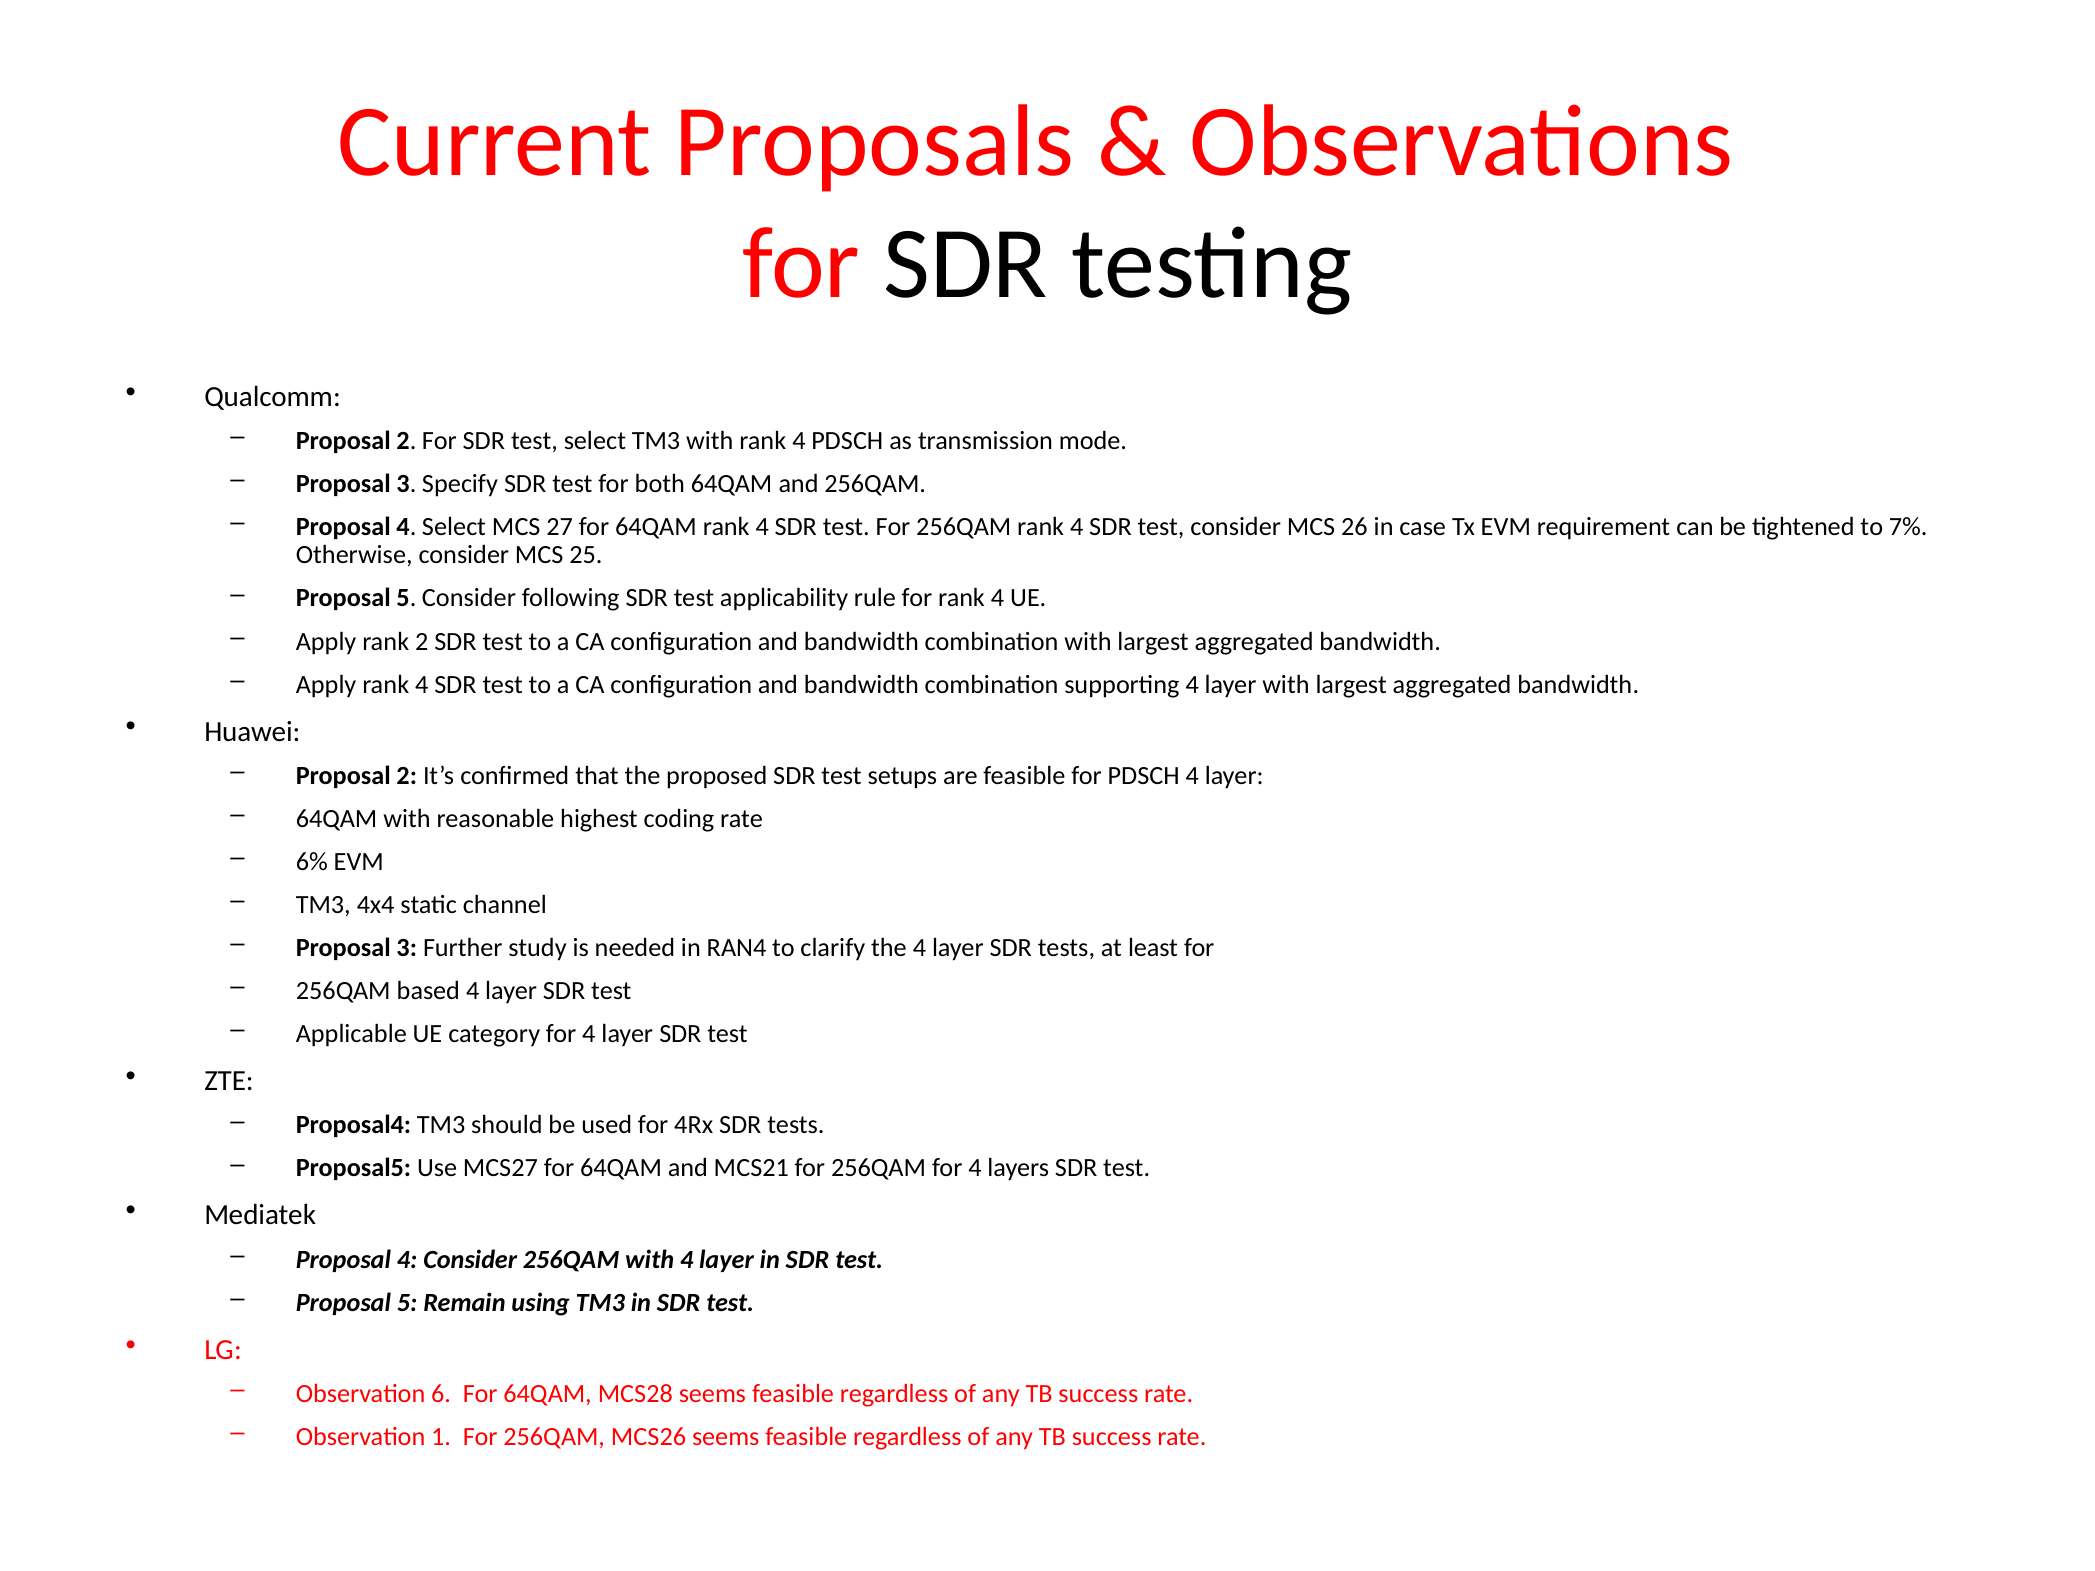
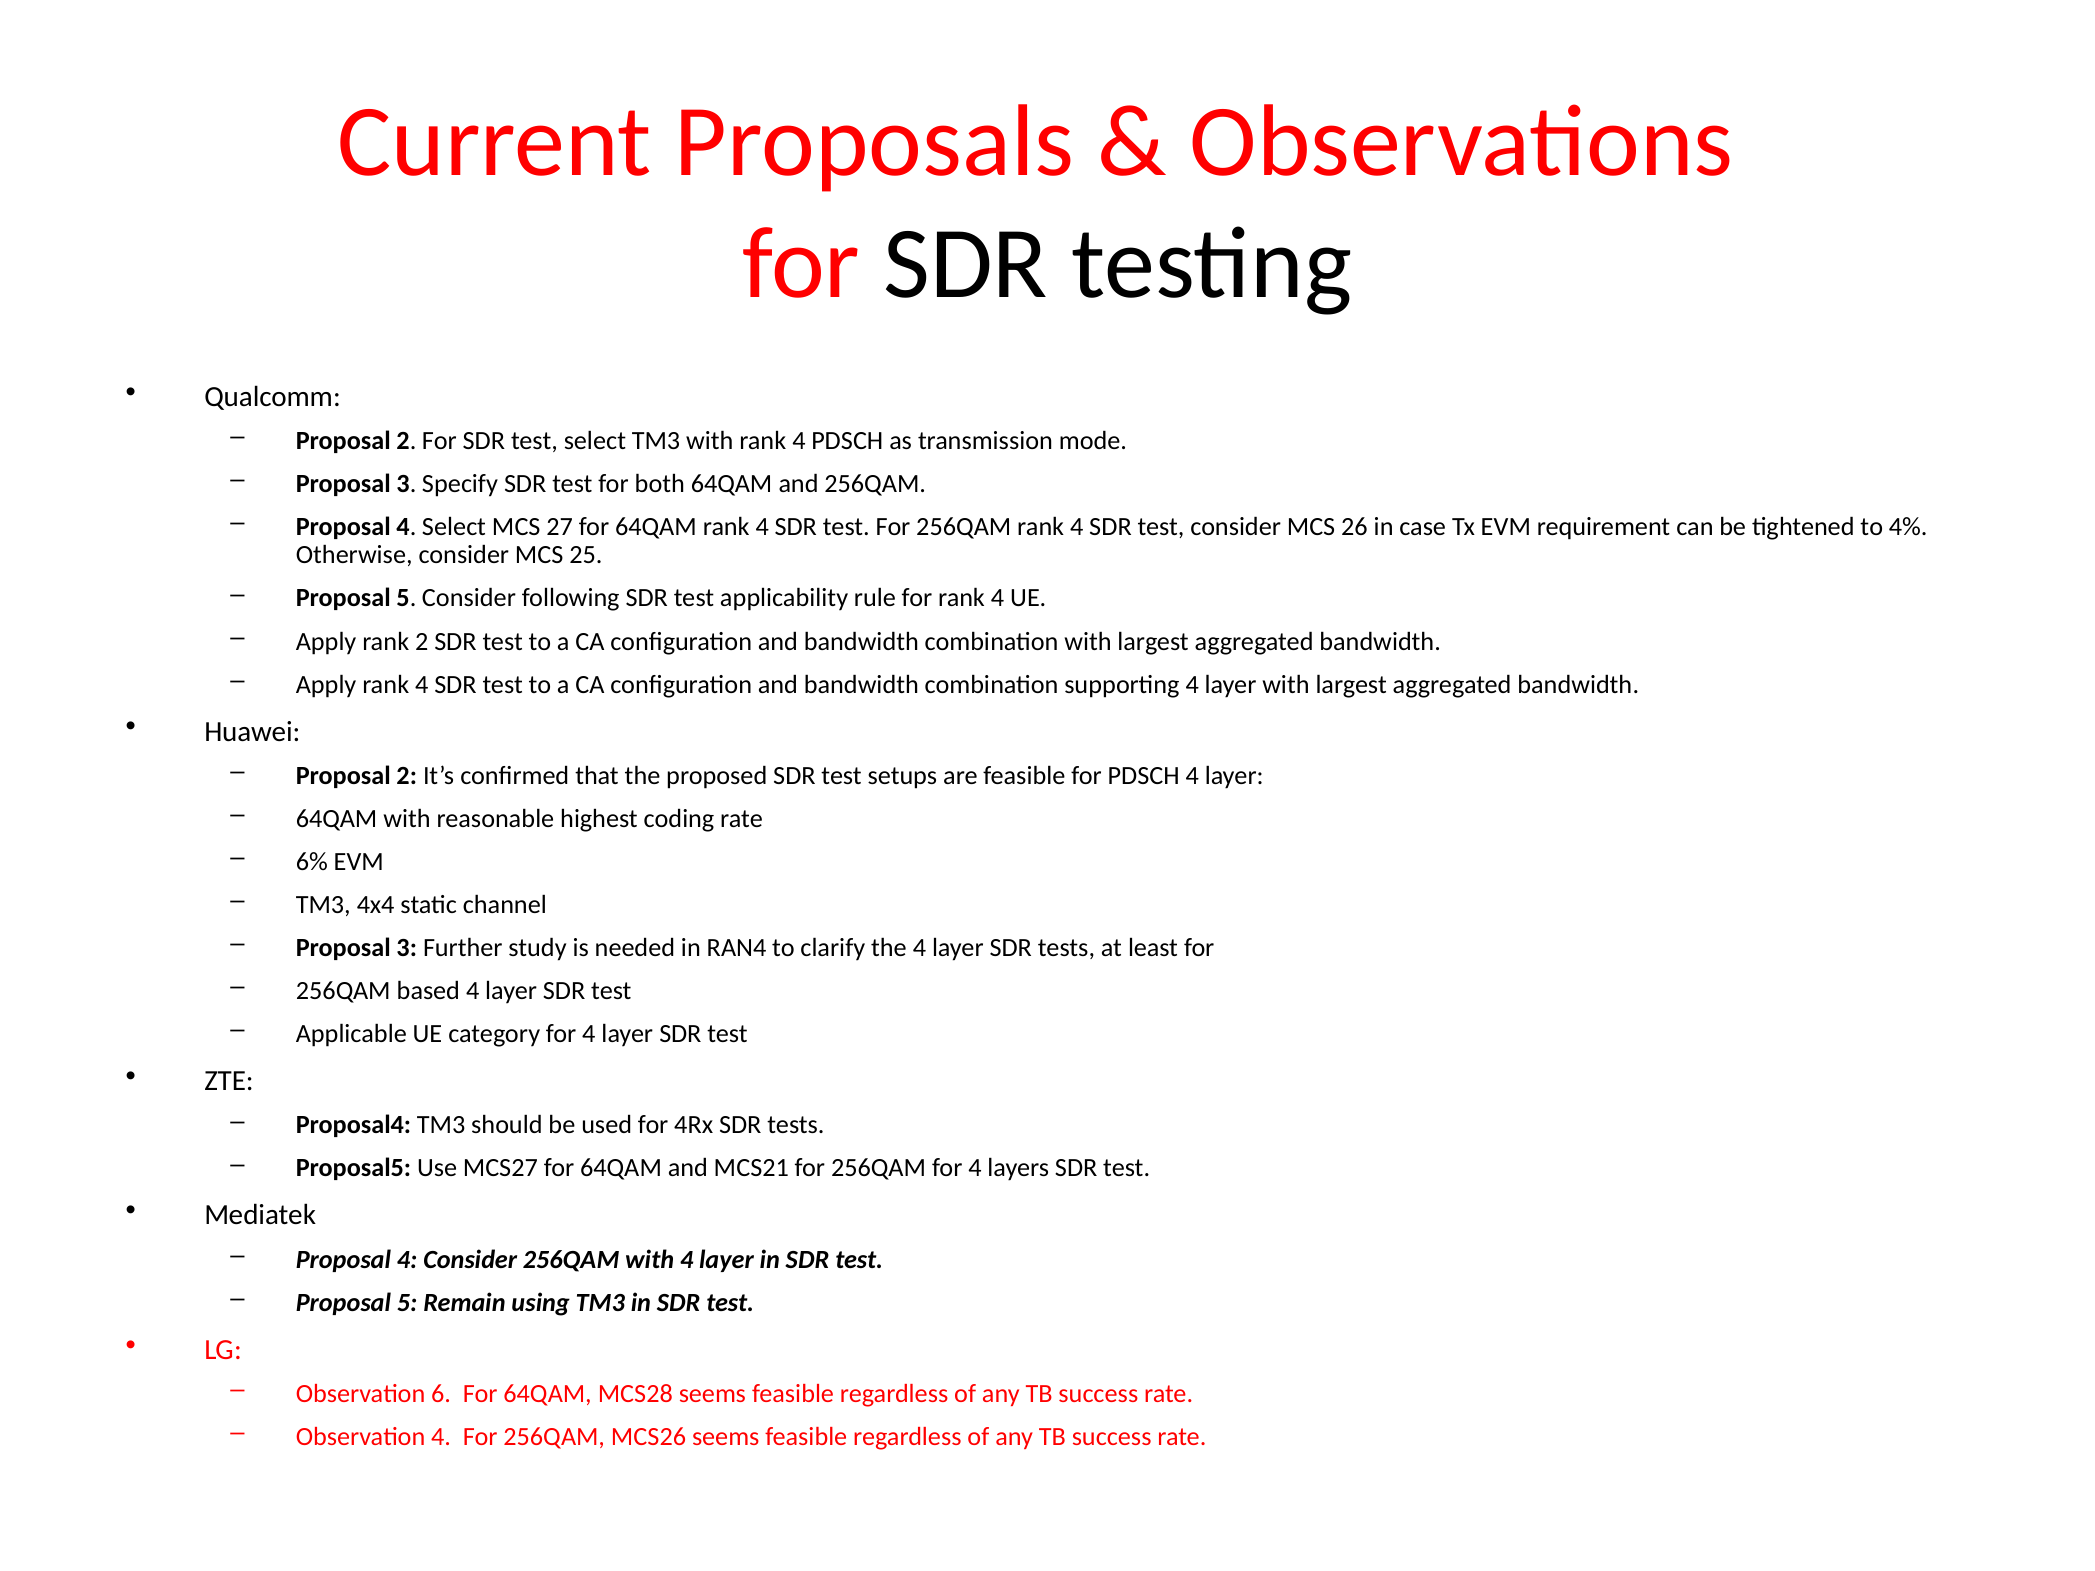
7%: 7% -> 4%
Observation 1: 1 -> 4
